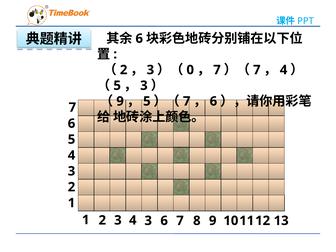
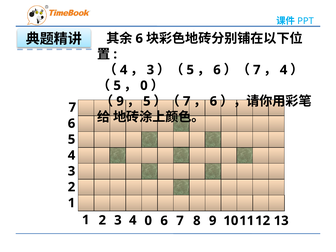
2 at (124, 70): 2 -> 4
0 at (190, 70): 0 -> 5
7 at (217, 70): 7 -> 6
3 at (144, 86): 3 -> 0
4 3: 3 -> 0
